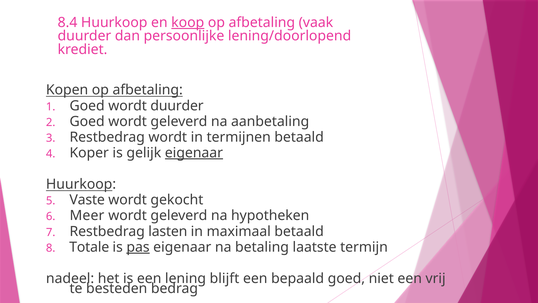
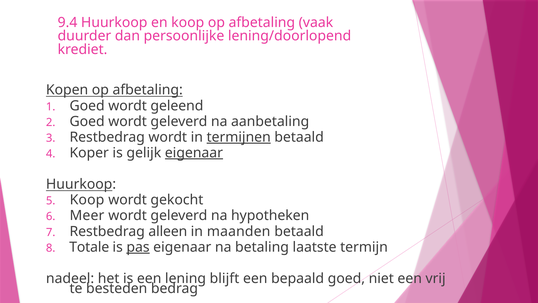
8.4: 8.4 -> 9.4
koop at (188, 23) underline: present -> none
wordt duurder: duurder -> geleend
termijnen underline: none -> present
Vaste at (87, 200): Vaste -> Koop
lasten: lasten -> alleen
maximaal: maximaal -> maanden
